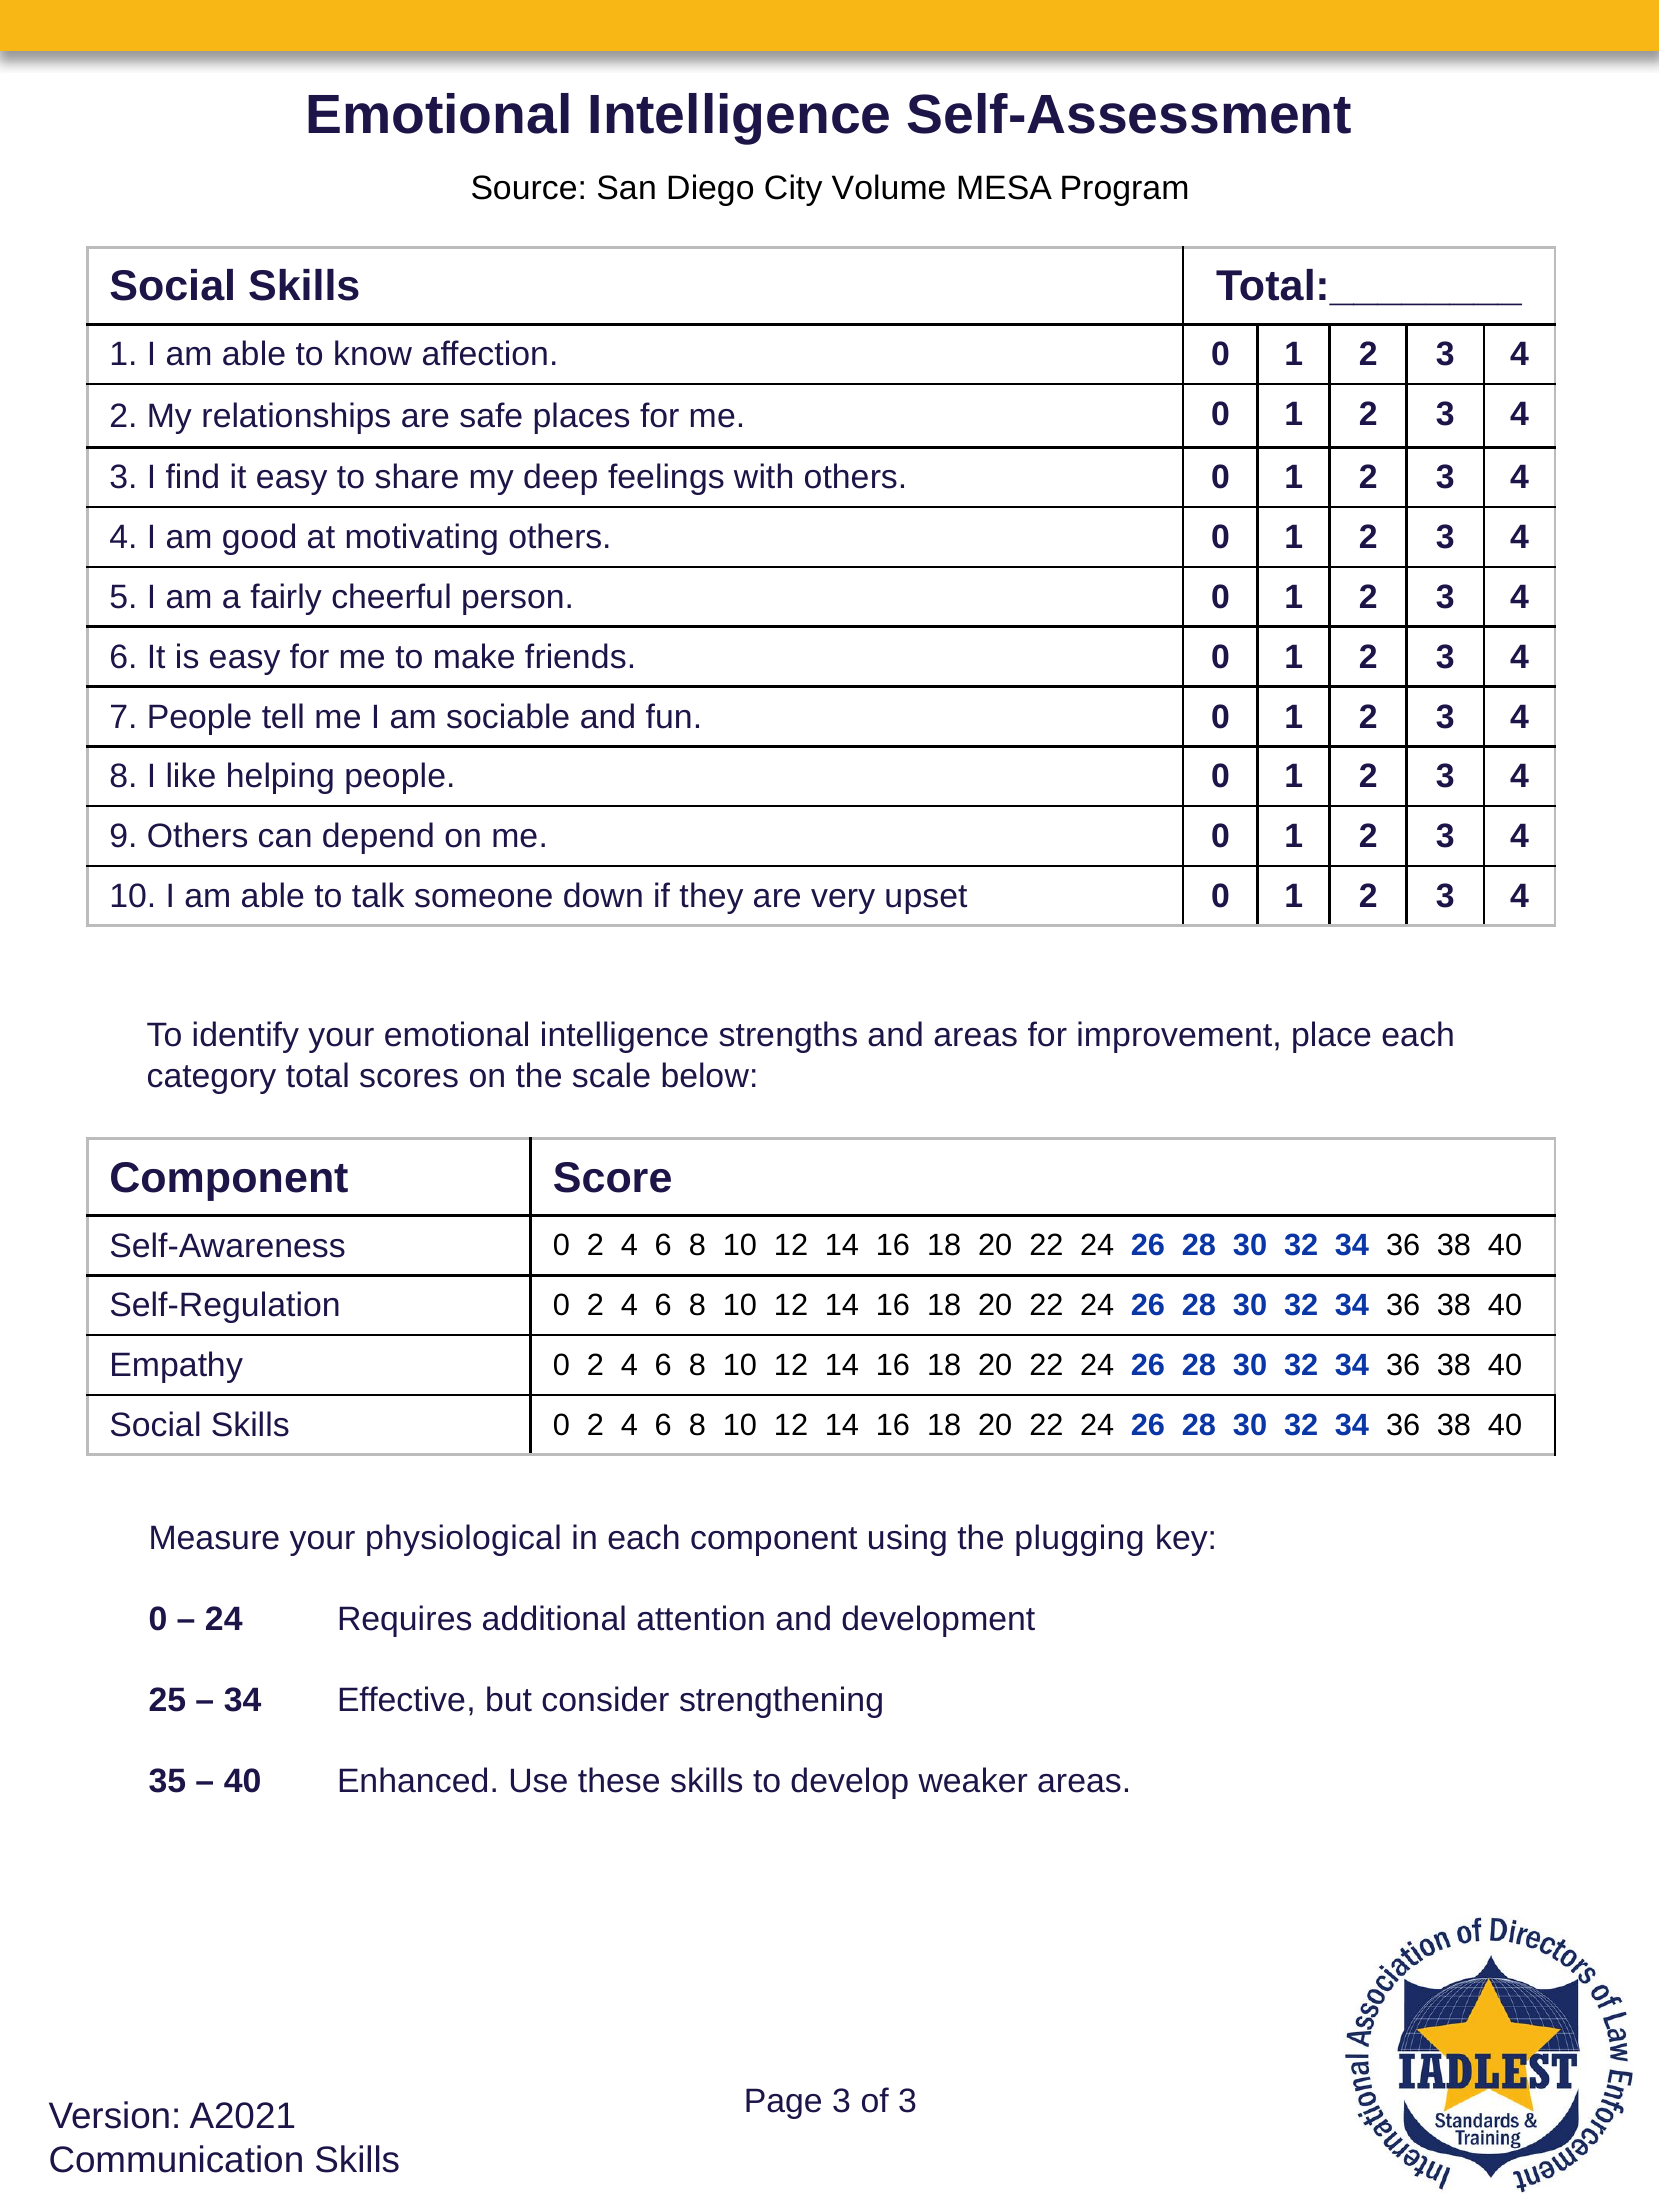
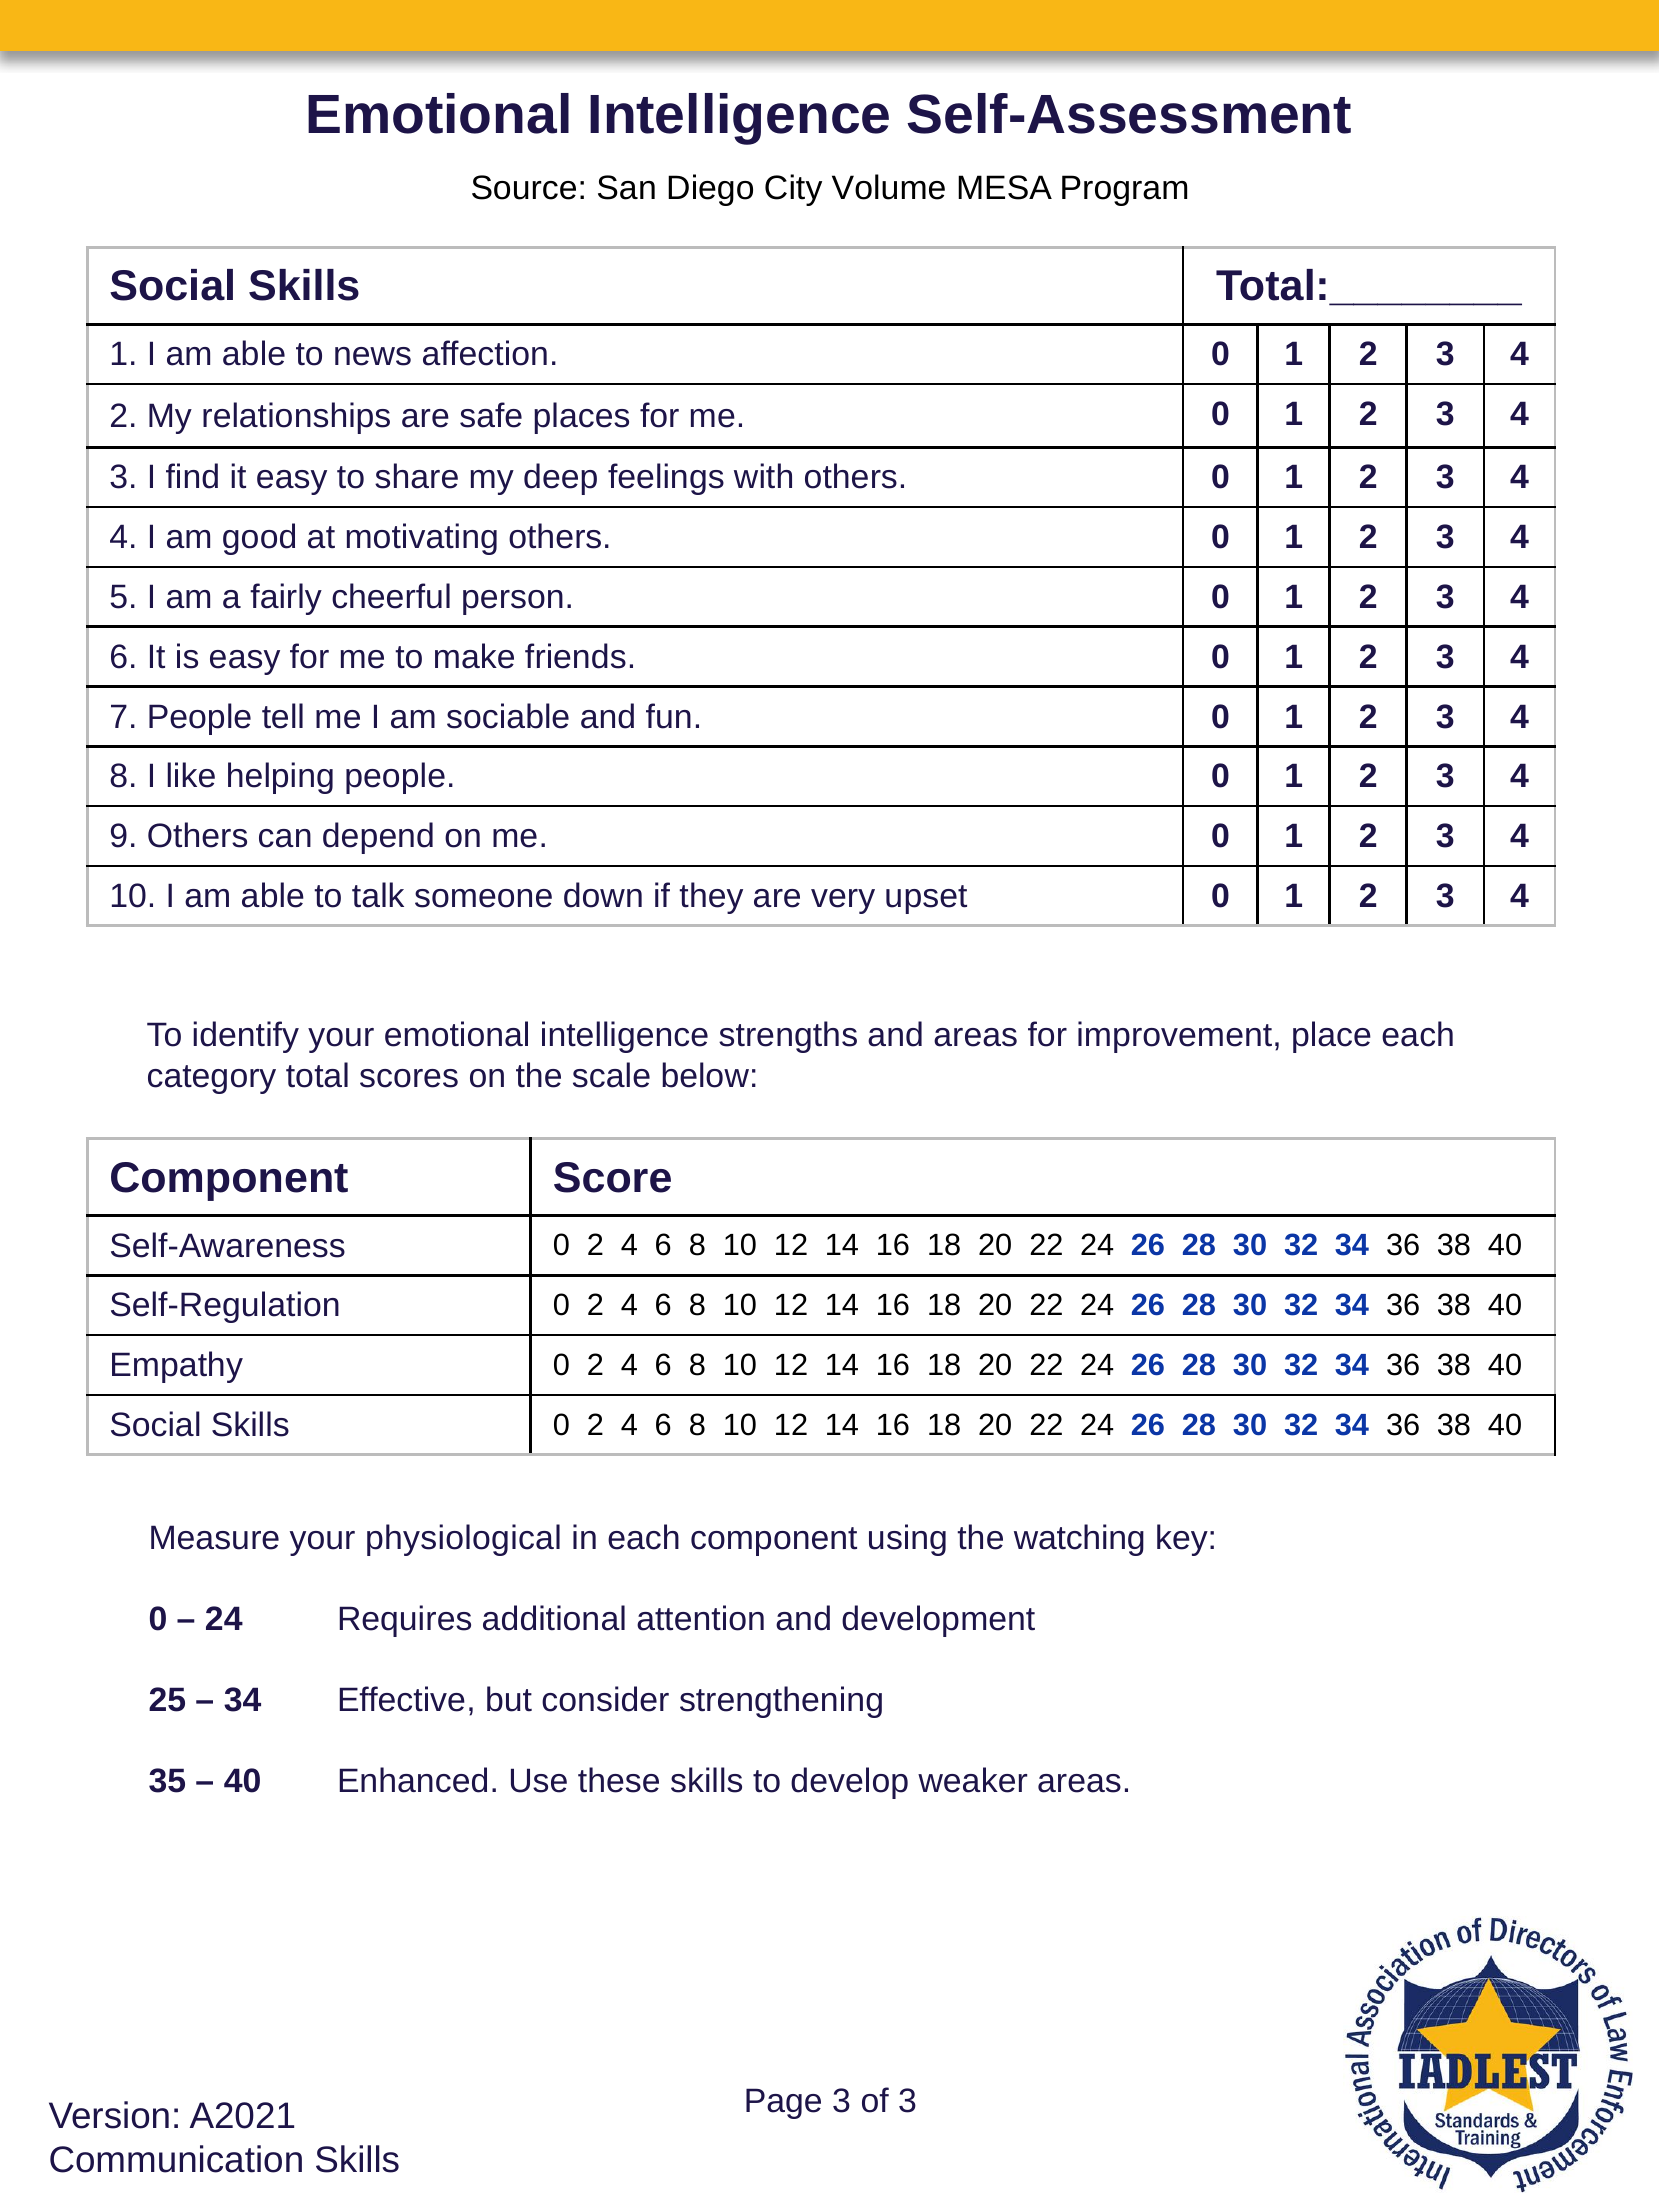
know: know -> news
plugging: plugging -> watching
